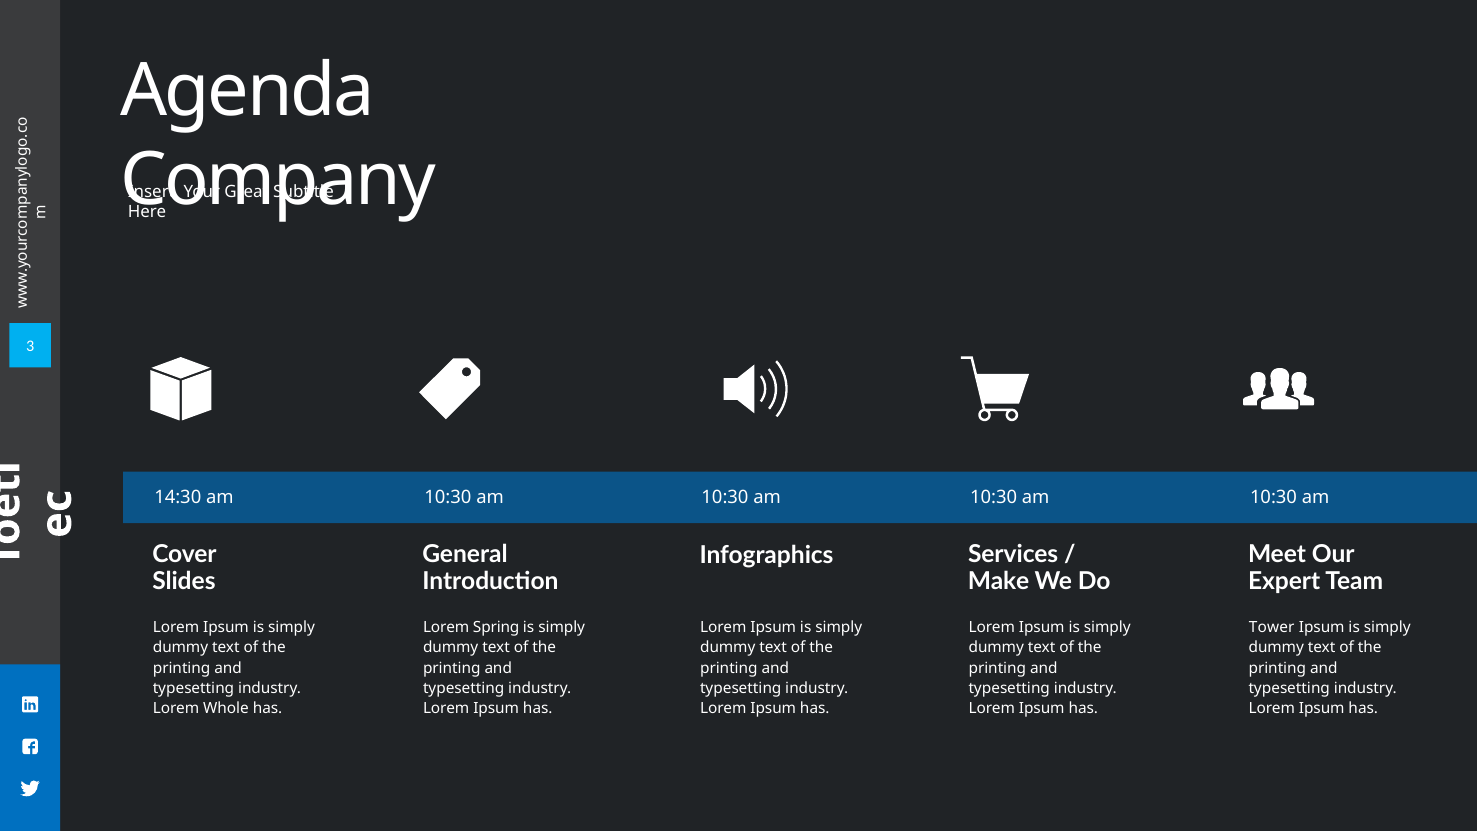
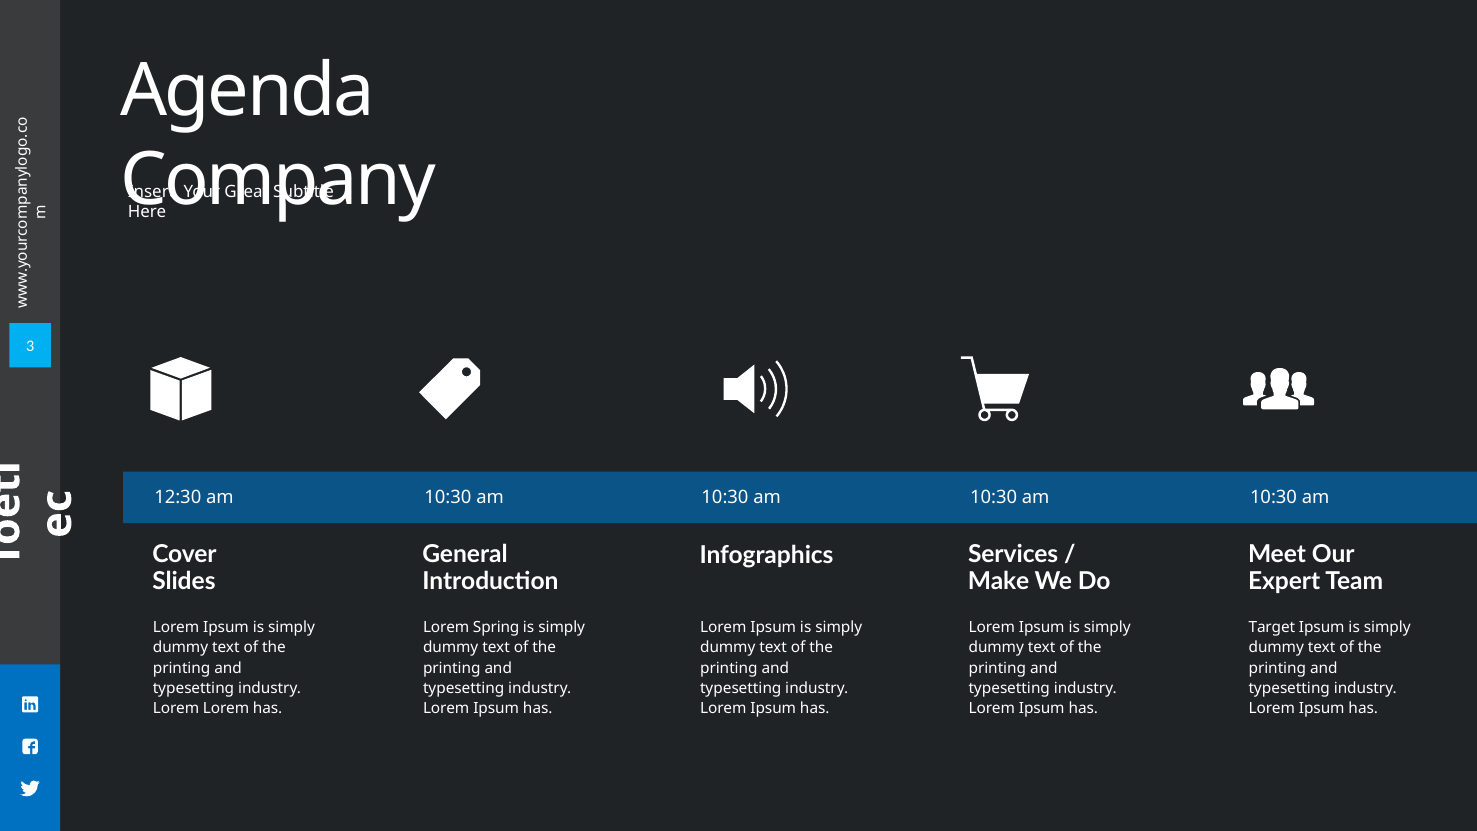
14:30: 14:30 -> 12:30
Tower: Tower -> Target
Lorem Whole: Whole -> Lorem
